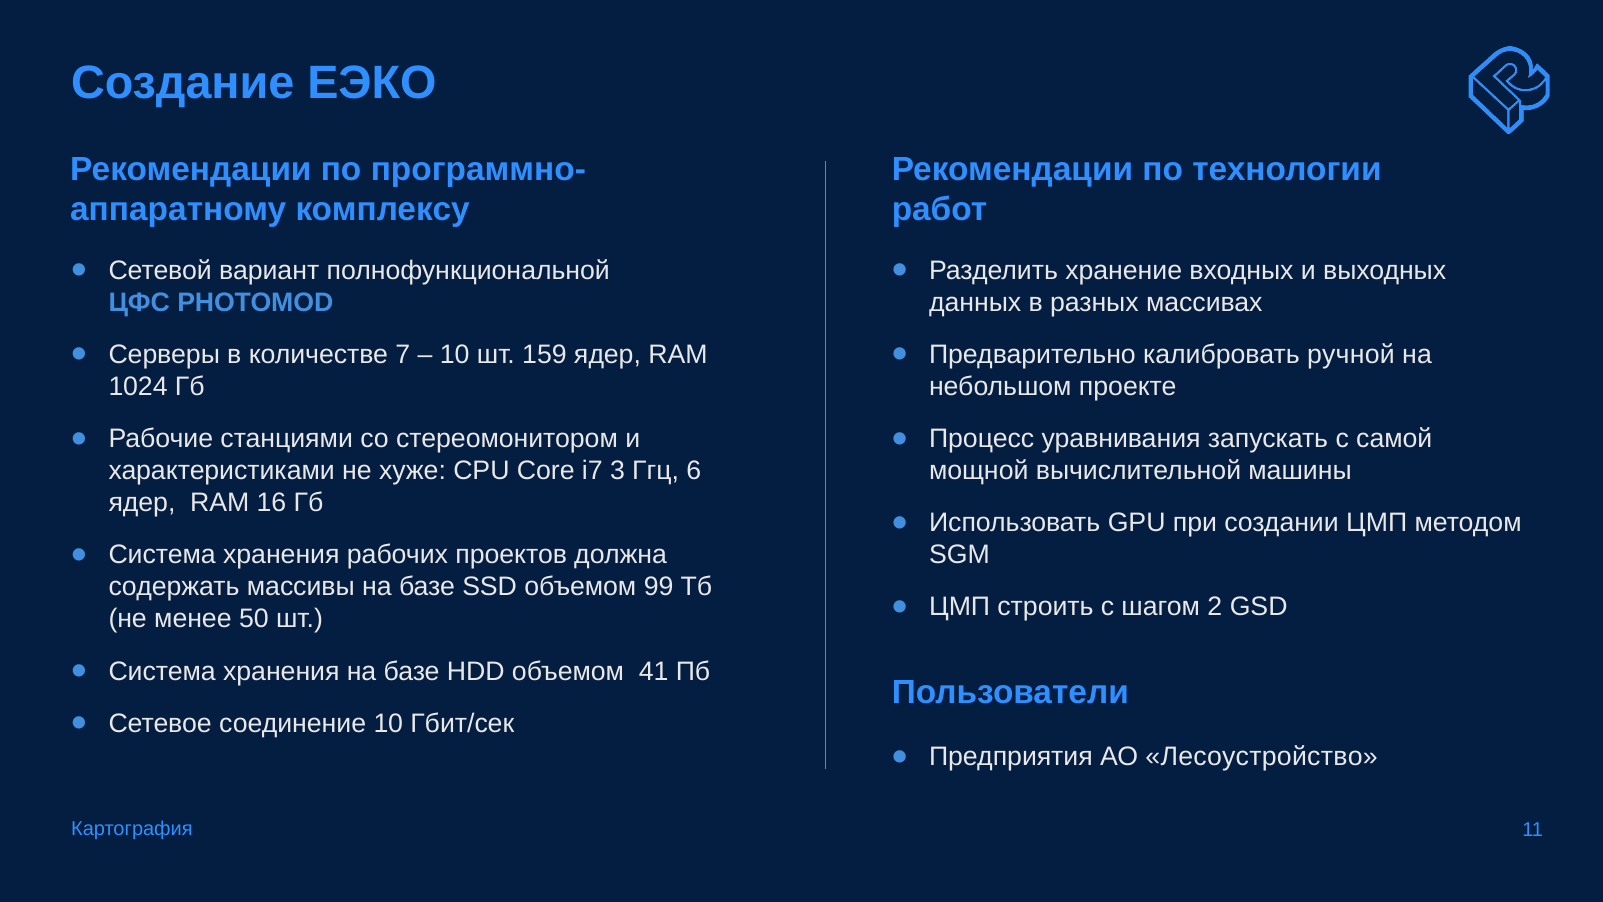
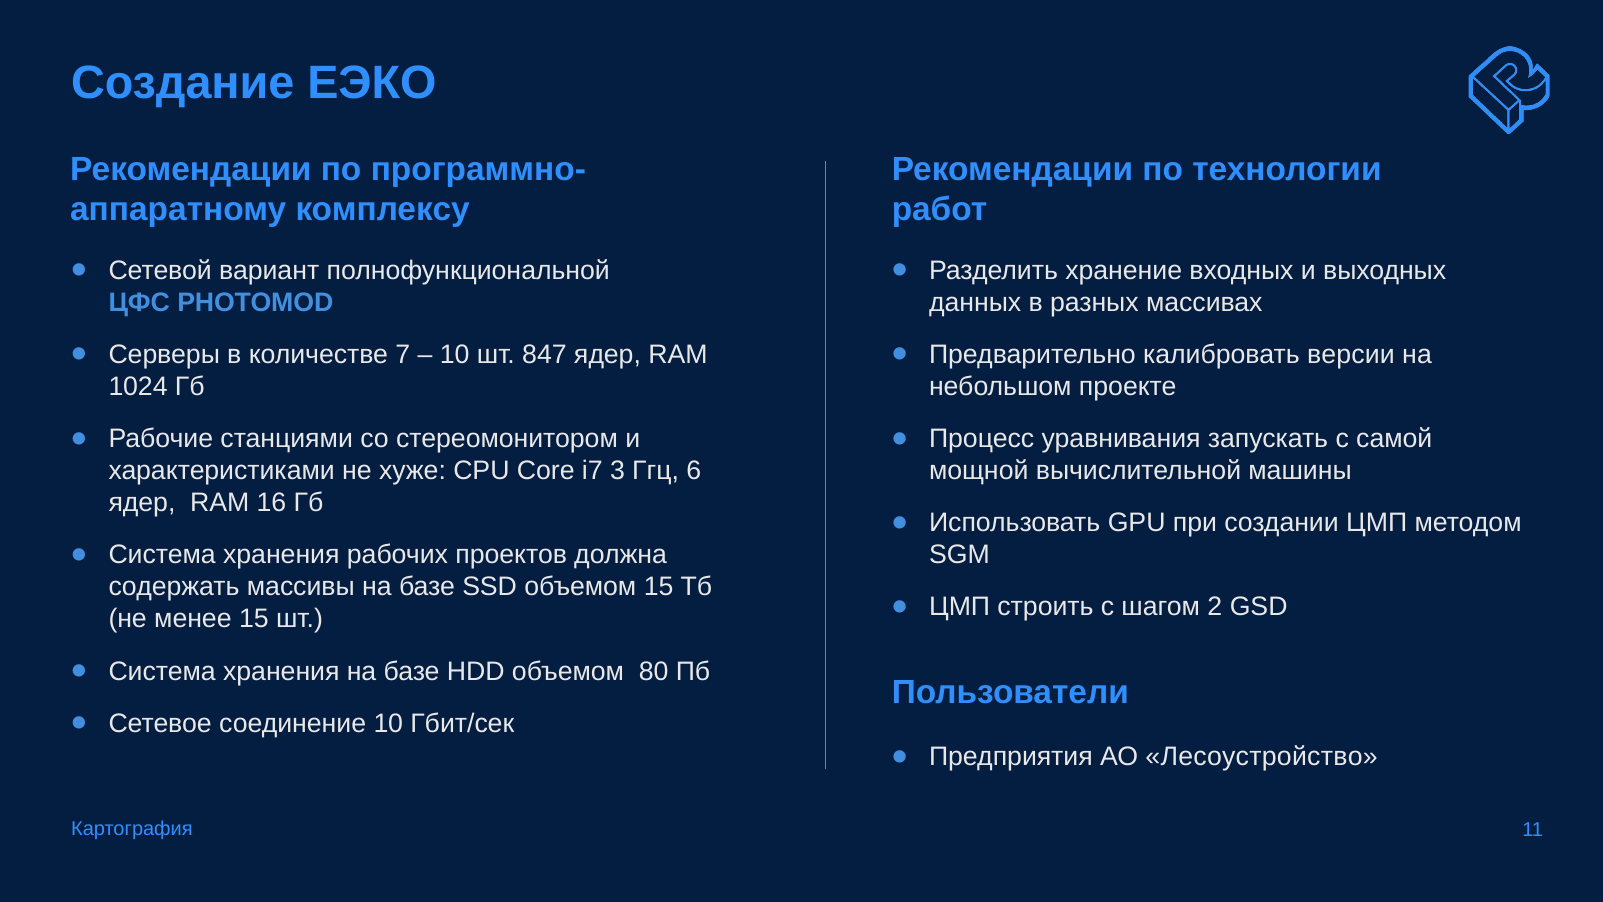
159: 159 -> 847
ручной: ручной -> версии
объемом 99: 99 -> 15
менее 50: 50 -> 15
41: 41 -> 80
